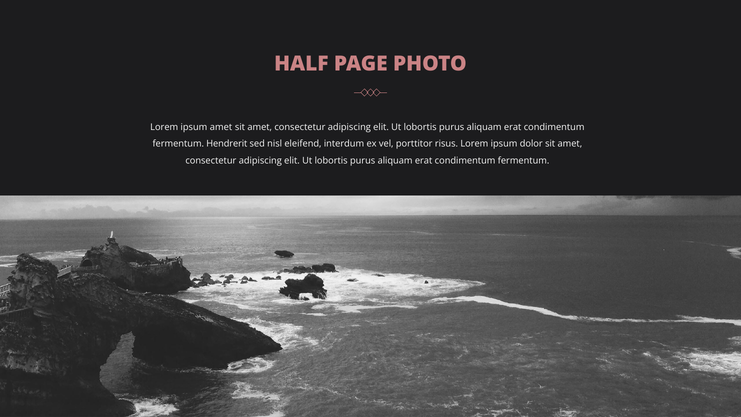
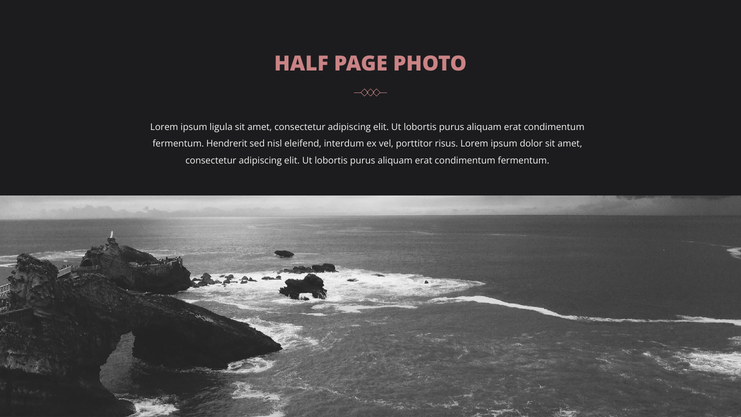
ipsum amet: amet -> ligula
